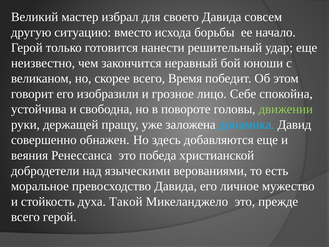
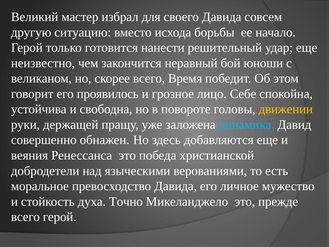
изобразили: изобразили -> проявилось
движении colour: light green -> yellow
Такой: Такой -> Точно
